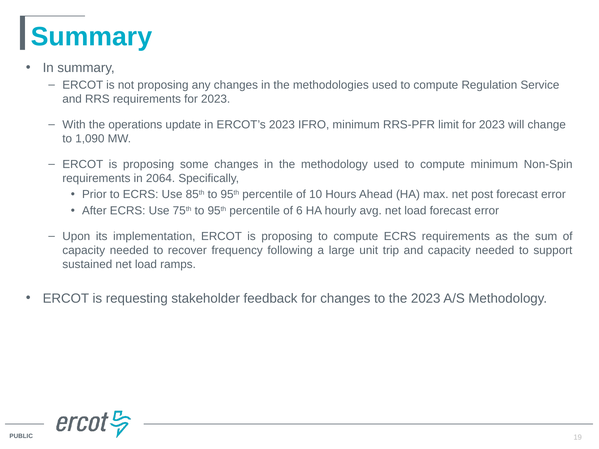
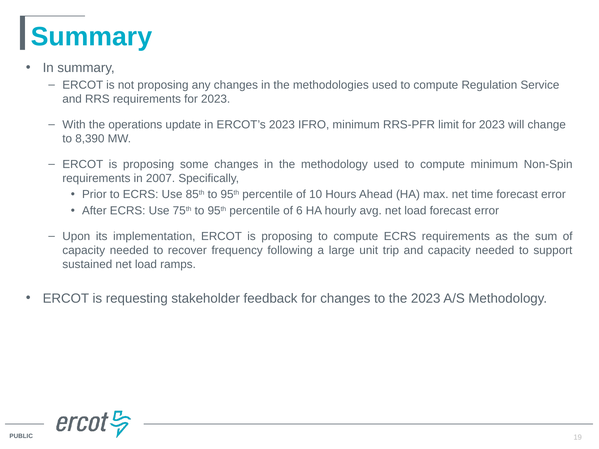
1,090: 1,090 -> 8,390
2064: 2064 -> 2007
post: post -> time
